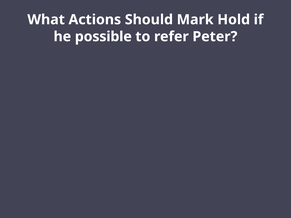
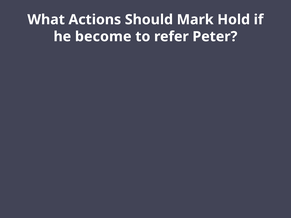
possible: possible -> become
